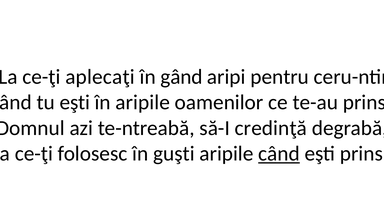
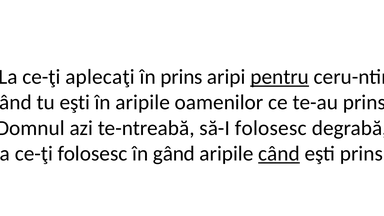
în gând: gând -> prins
pentru underline: none -> present
să-I credinţă: credinţă -> folosesc
guşti: guşti -> gând
